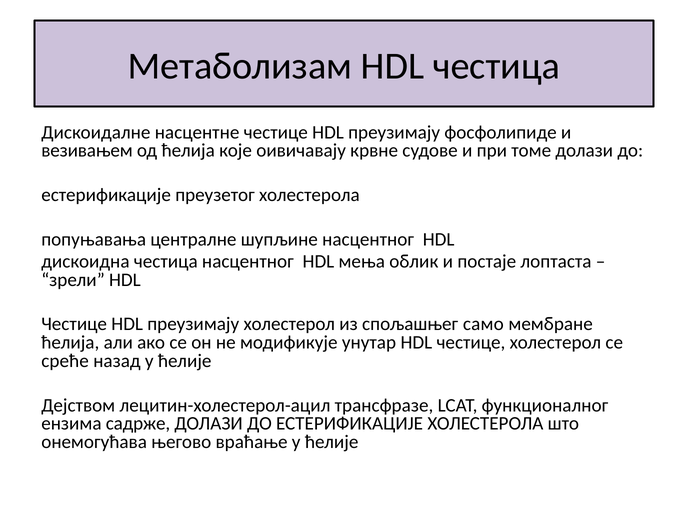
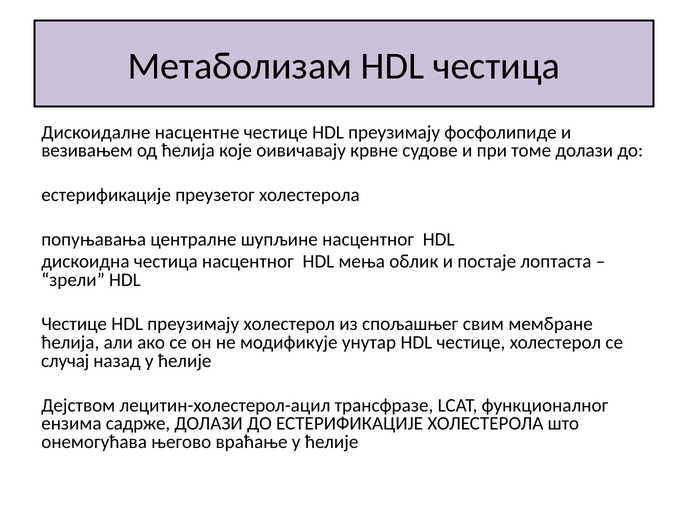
само: само -> свим
среће: среће -> случај
